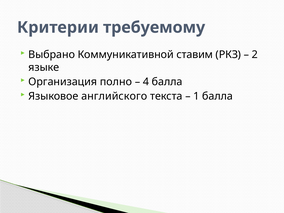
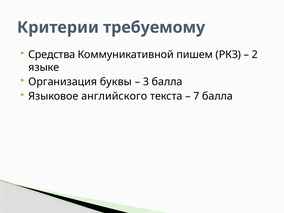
Выбрано: Выбрано -> Средства
ставим: ставим -> пишем
полно: полно -> буквы
4: 4 -> 3
1: 1 -> 7
